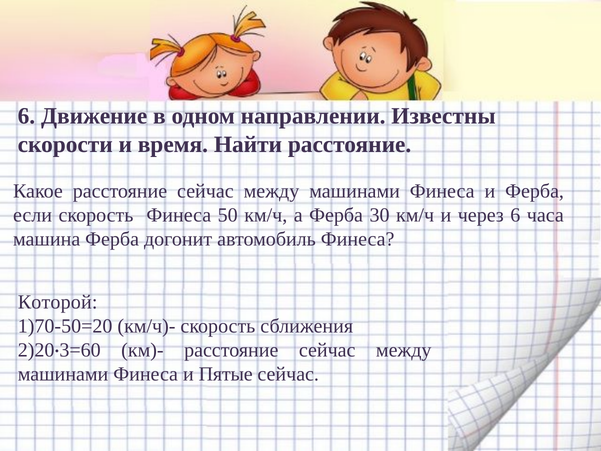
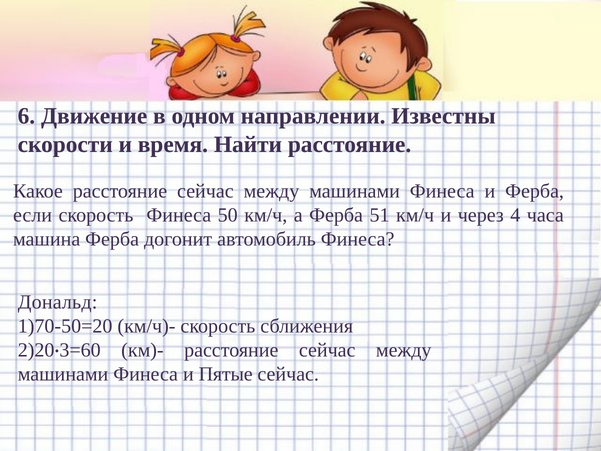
30: 30 -> 51
через 6: 6 -> 4
Которой: Которой -> Дональд
